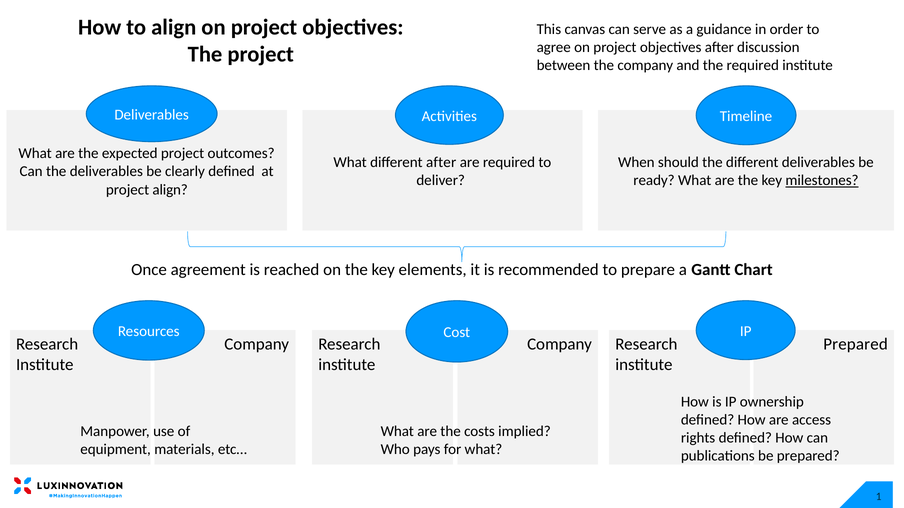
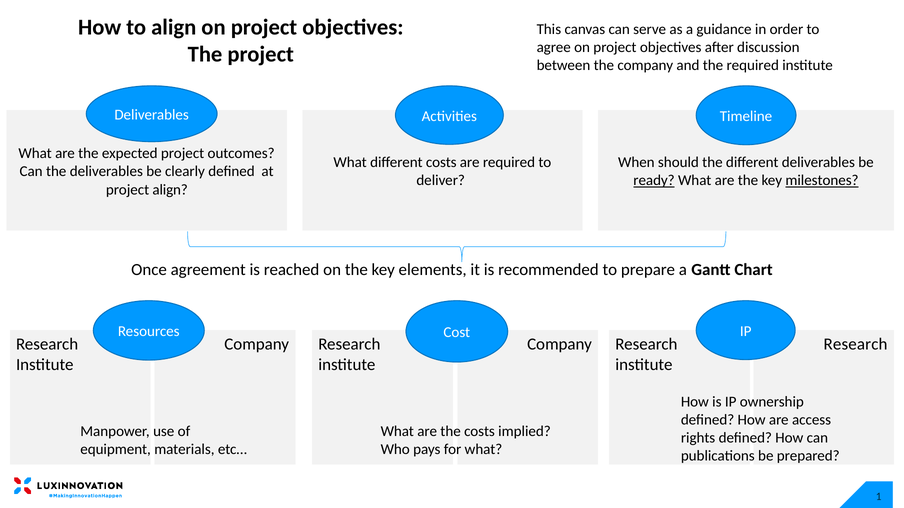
different after: after -> costs
ready underline: none -> present
Prepared at (856, 344): Prepared -> Research
